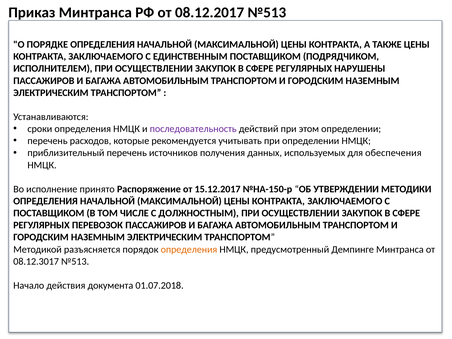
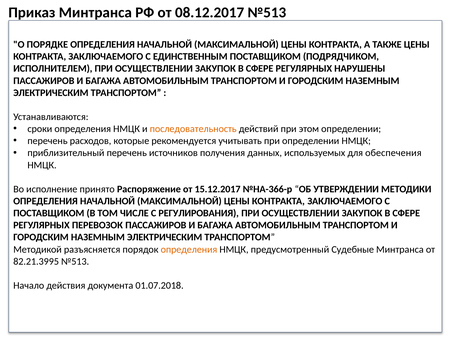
последовательность colour: purple -> orange
№НА-150-р: №НА-150-р -> №НА-366-р
ДОЛЖНОСТНЫМ: ДОЛЖНОСТНЫМ -> РЕГУЛИРОВАНИЯ
Демпинге: Демпинге -> Судебные
08.12.3017: 08.12.3017 -> 82.21.3995
